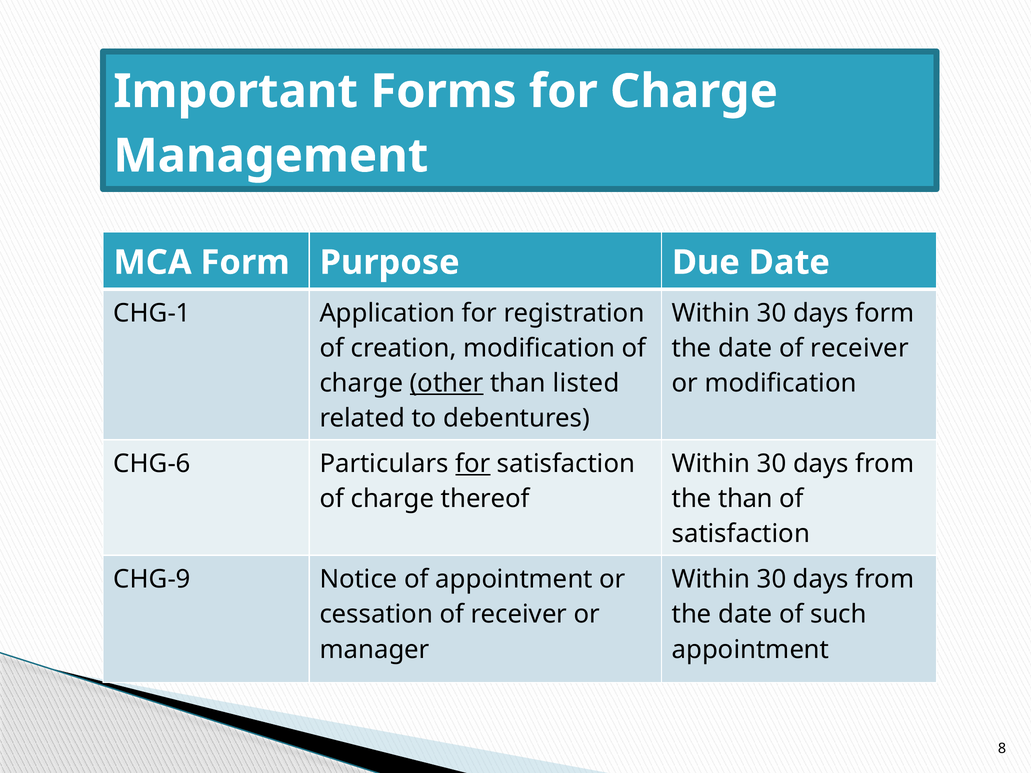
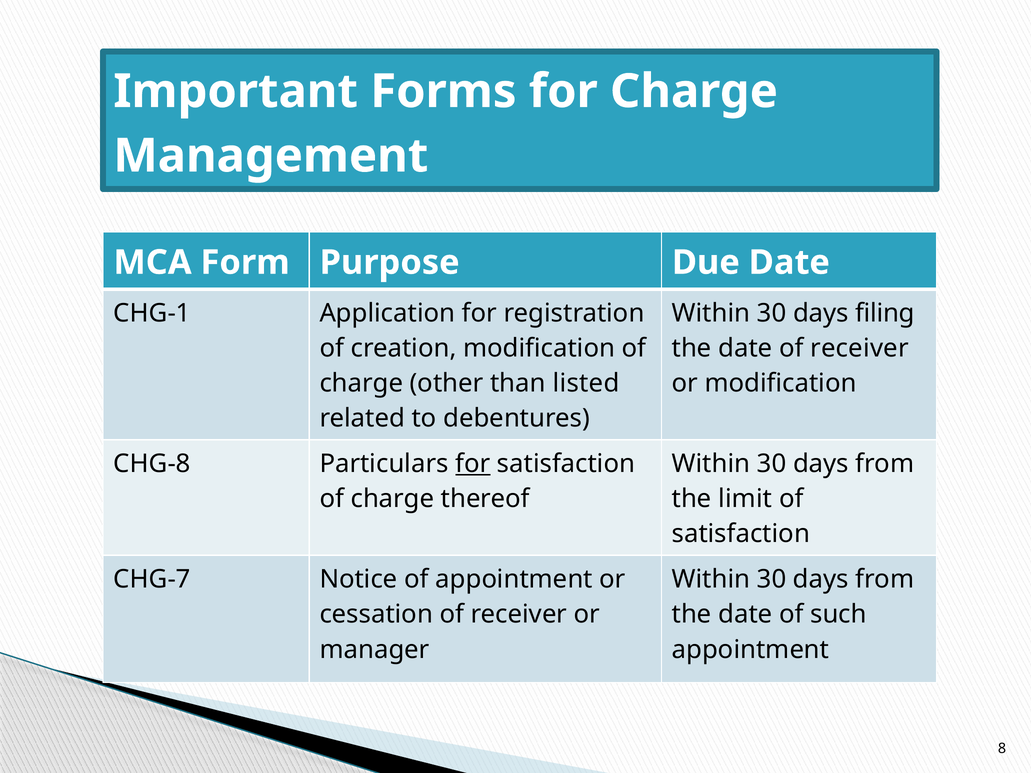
days form: form -> filing
other underline: present -> none
CHG-6: CHG-6 -> CHG-8
the than: than -> limit
CHG-9: CHG-9 -> CHG-7
